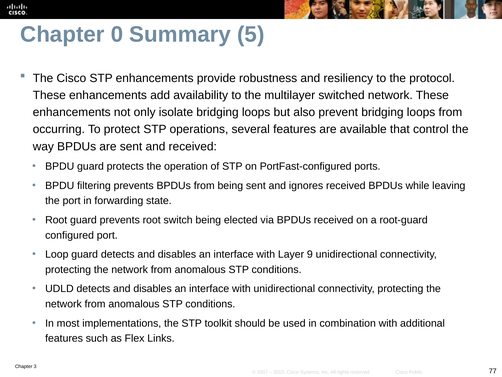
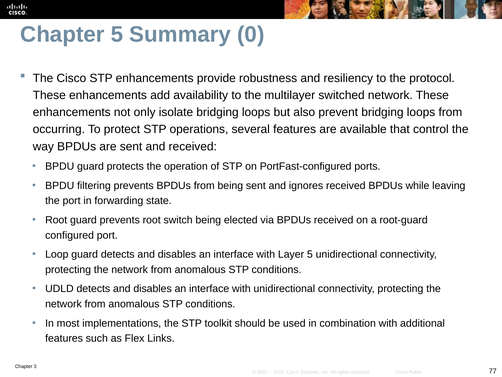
Chapter 0: 0 -> 5
5: 5 -> 0
Layer 9: 9 -> 5
